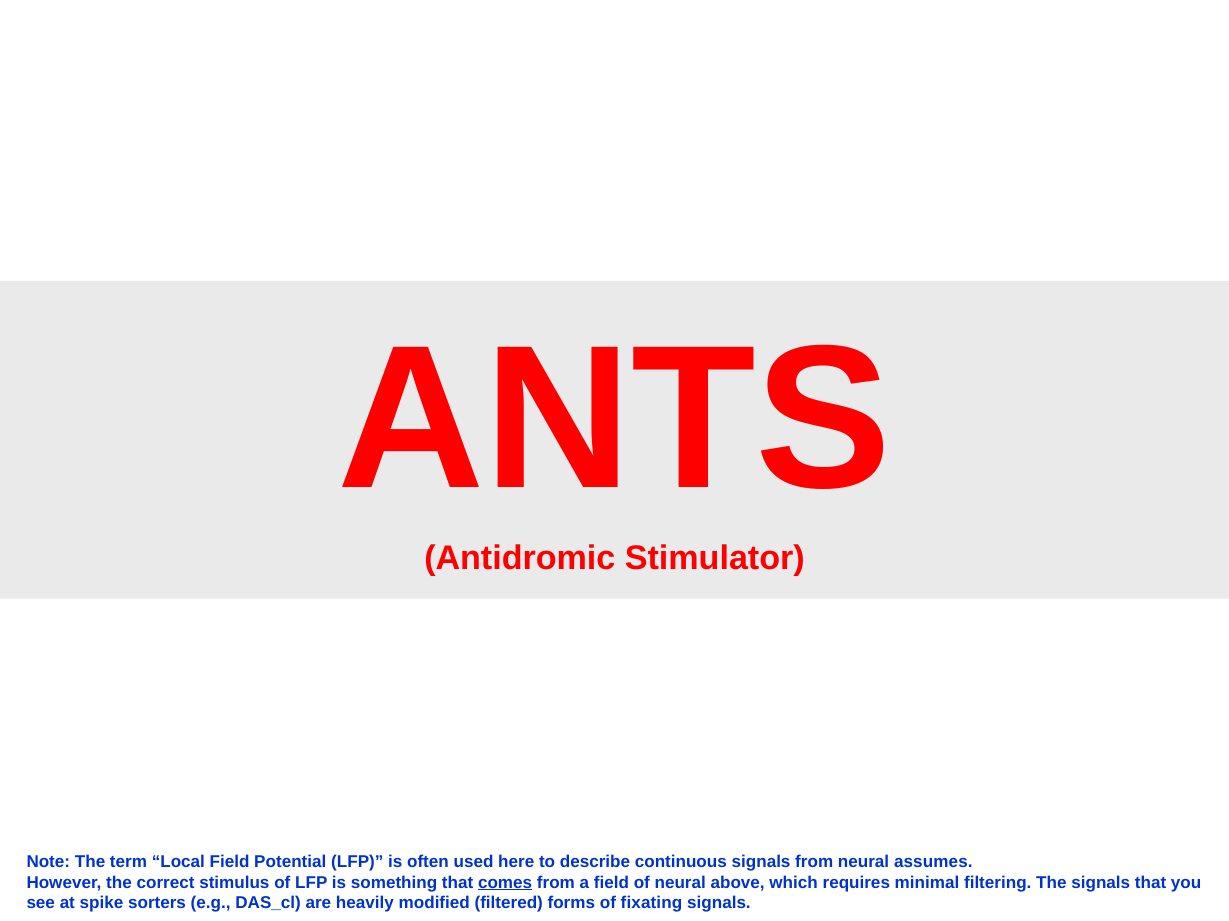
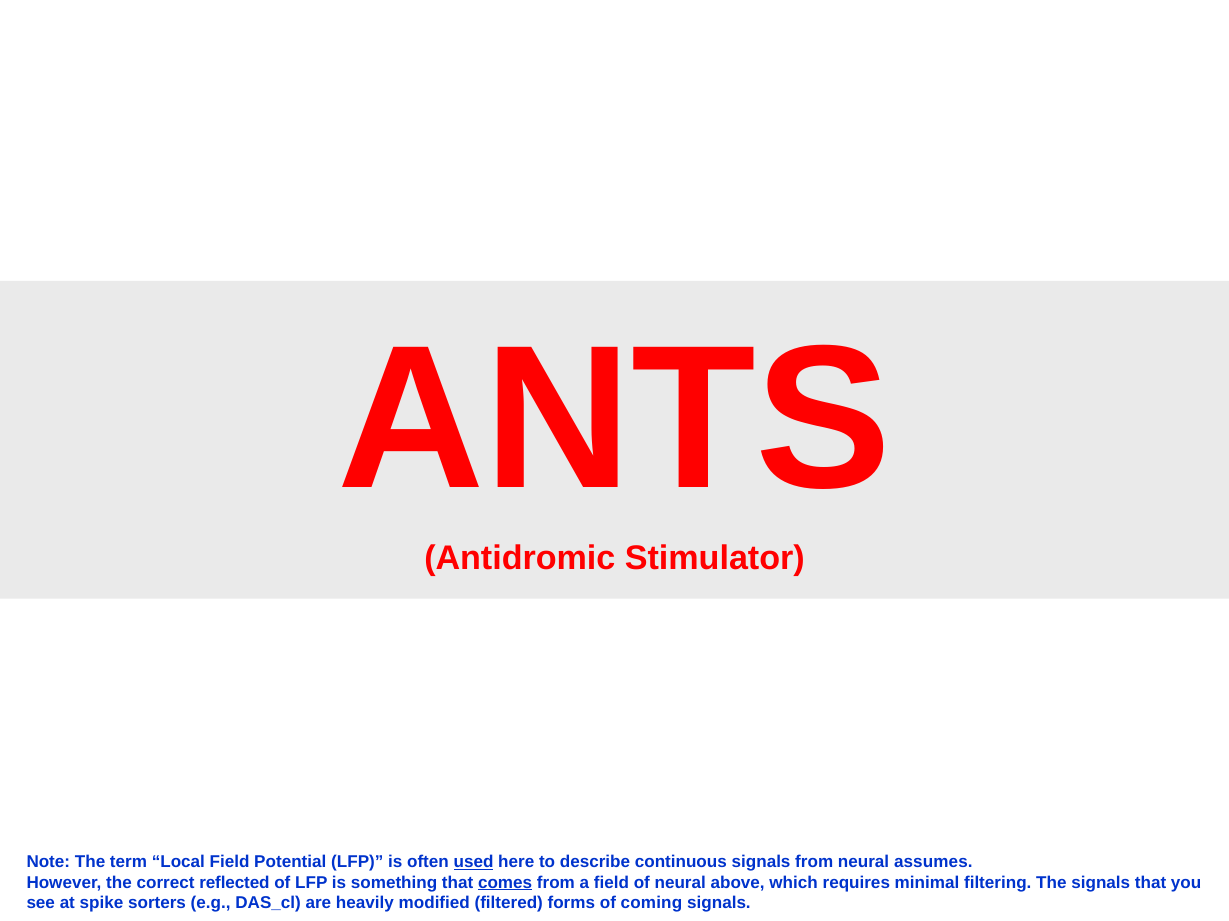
used underline: none -> present
stimulus: stimulus -> reflected
fixating: fixating -> coming
